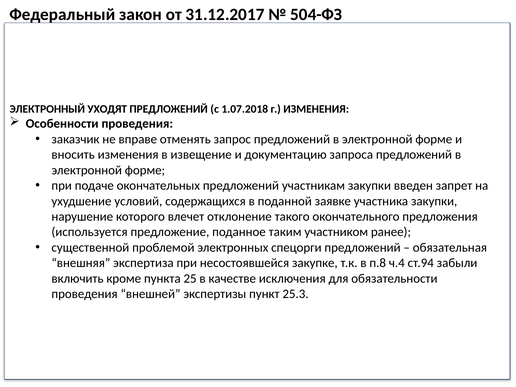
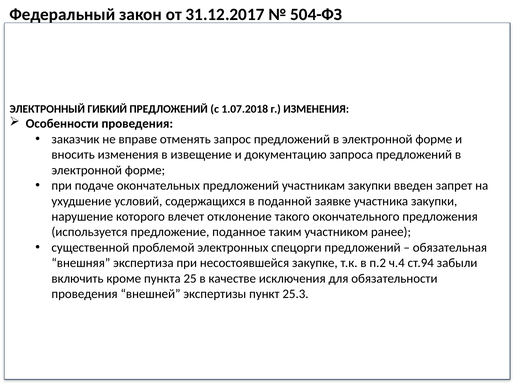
УХОДЯТ: УХОДЯТ -> ГИБКИЙ
п.8: п.8 -> п.2
